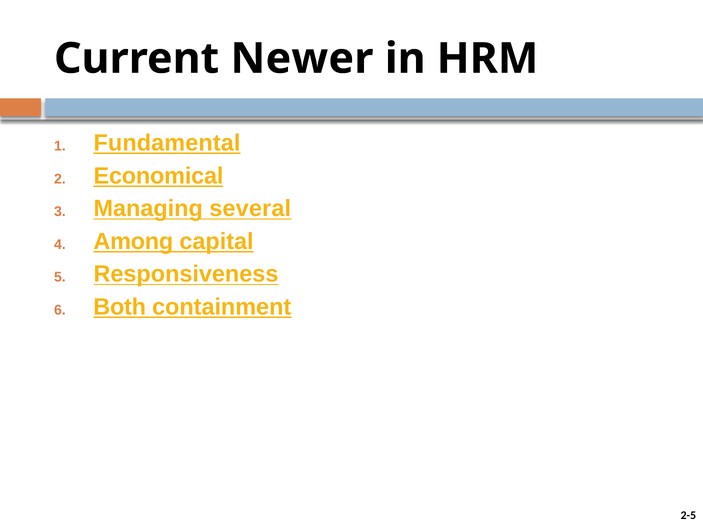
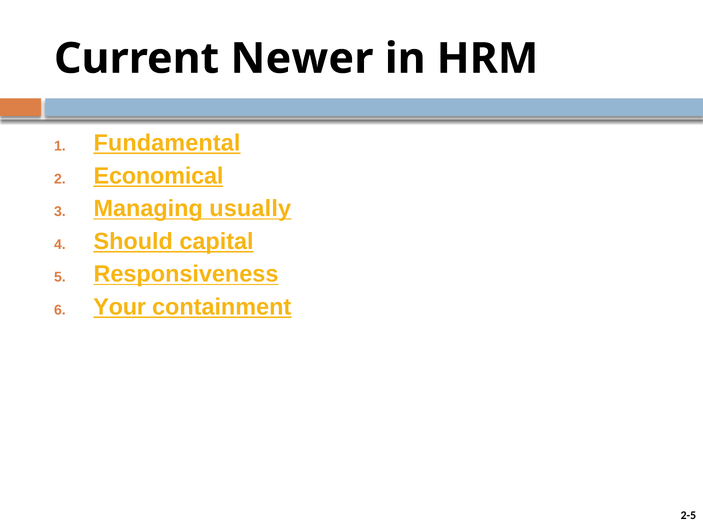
several: several -> usually
Among: Among -> Should
Both: Both -> Your
